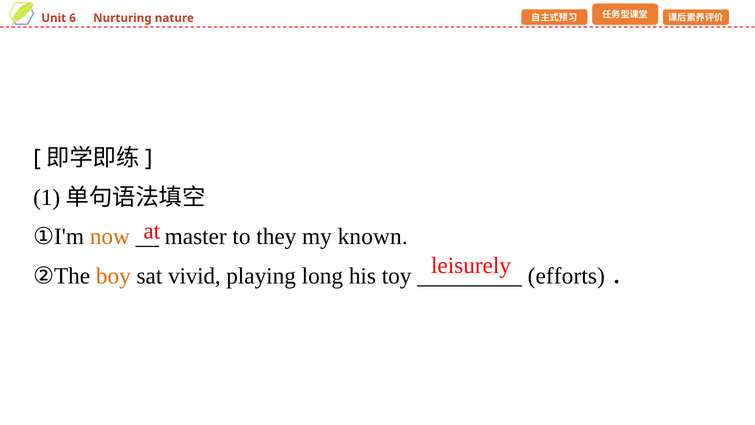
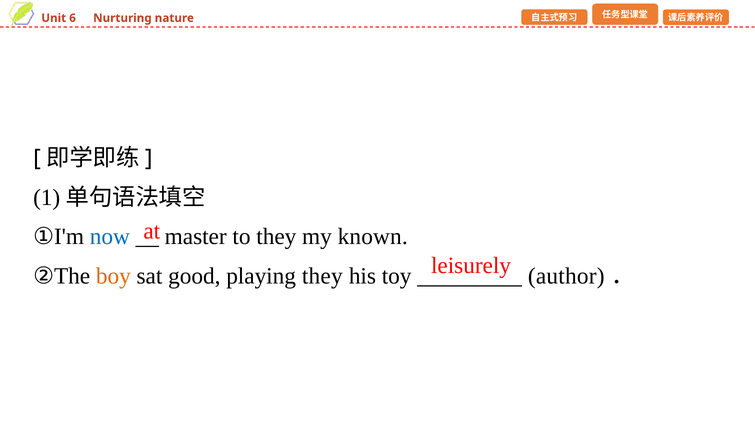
now colour: orange -> blue
vivid: vivid -> good
playing long: long -> they
efforts: efforts -> author
